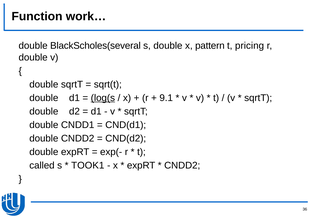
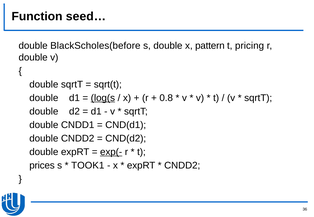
work…: work… -> seed…
BlackScholes(several: BlackScholes(several -> BlackScholes(before
9.1: 9.1 -> 0.8
exp(- underline: none -> present
called: called -> prices
